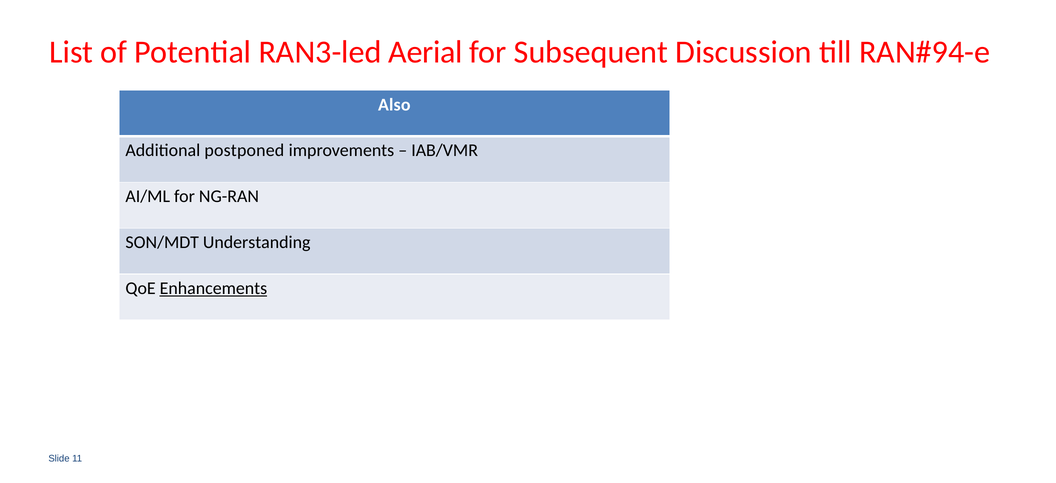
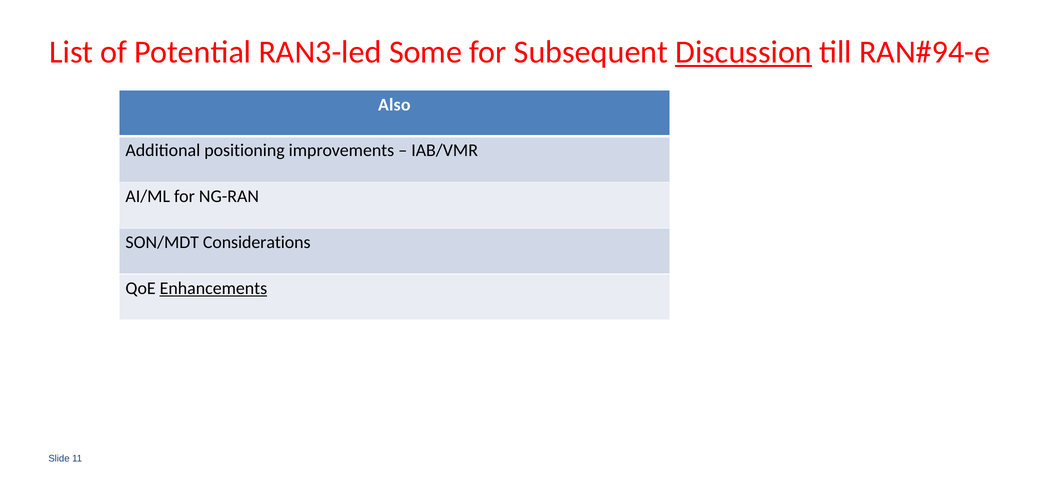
Aerial: Aerial -> Some
Discussion underline: none -> present
postponed: postponed -> positioning
Understanding: Understanding -> Considerations
